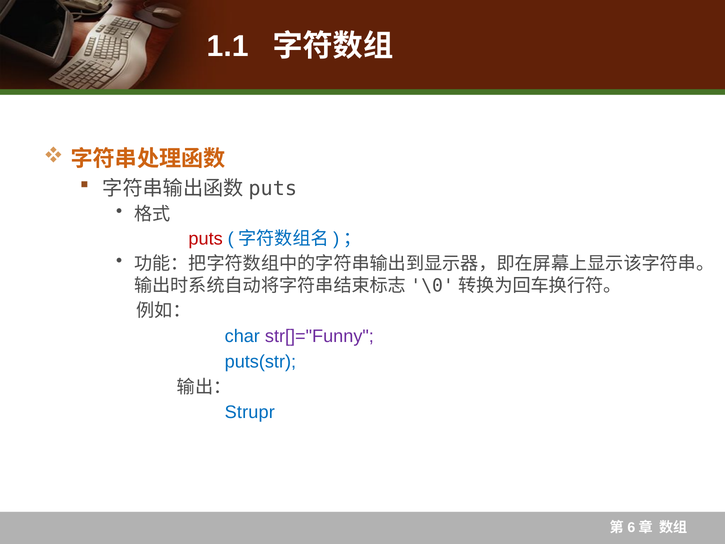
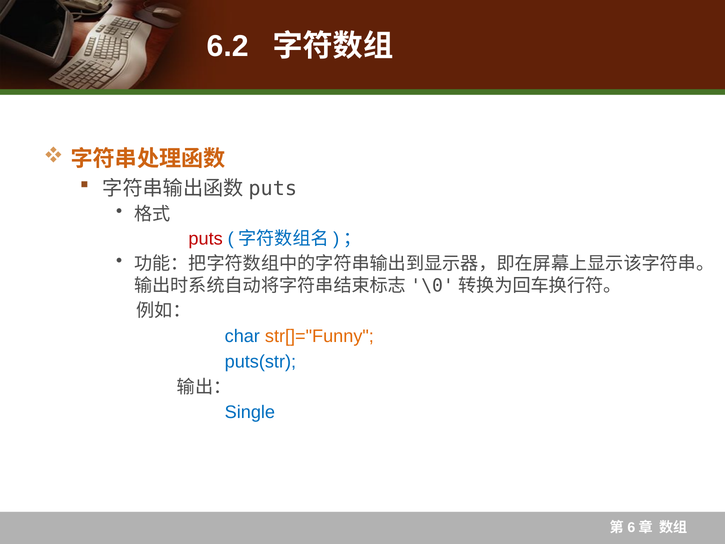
1.1: 1.1 -> 6.2
str[]="Funny colour: purple -> orange
Strupr: Strupr -> Single
